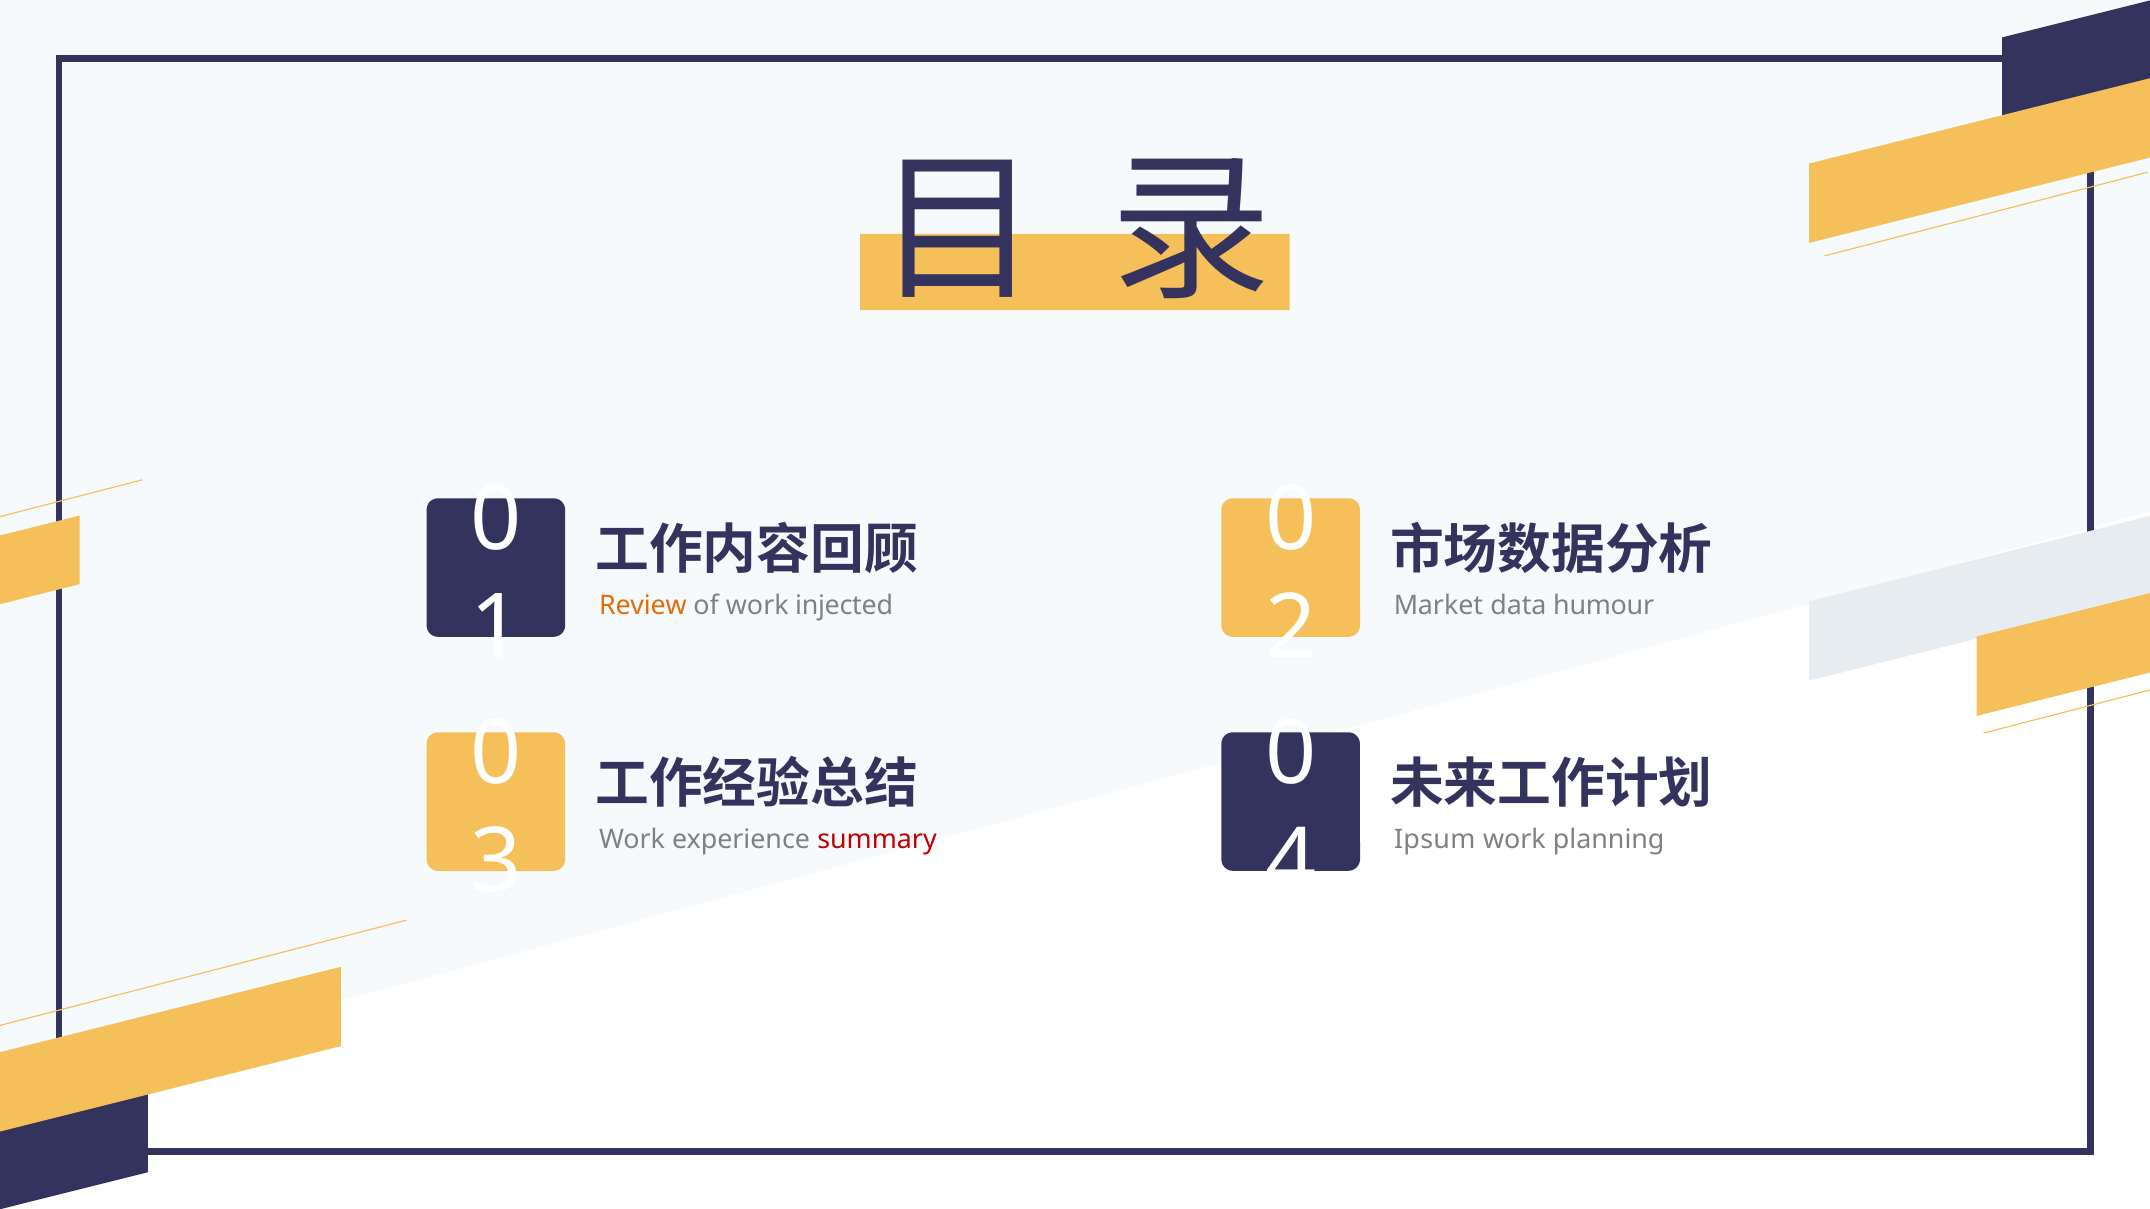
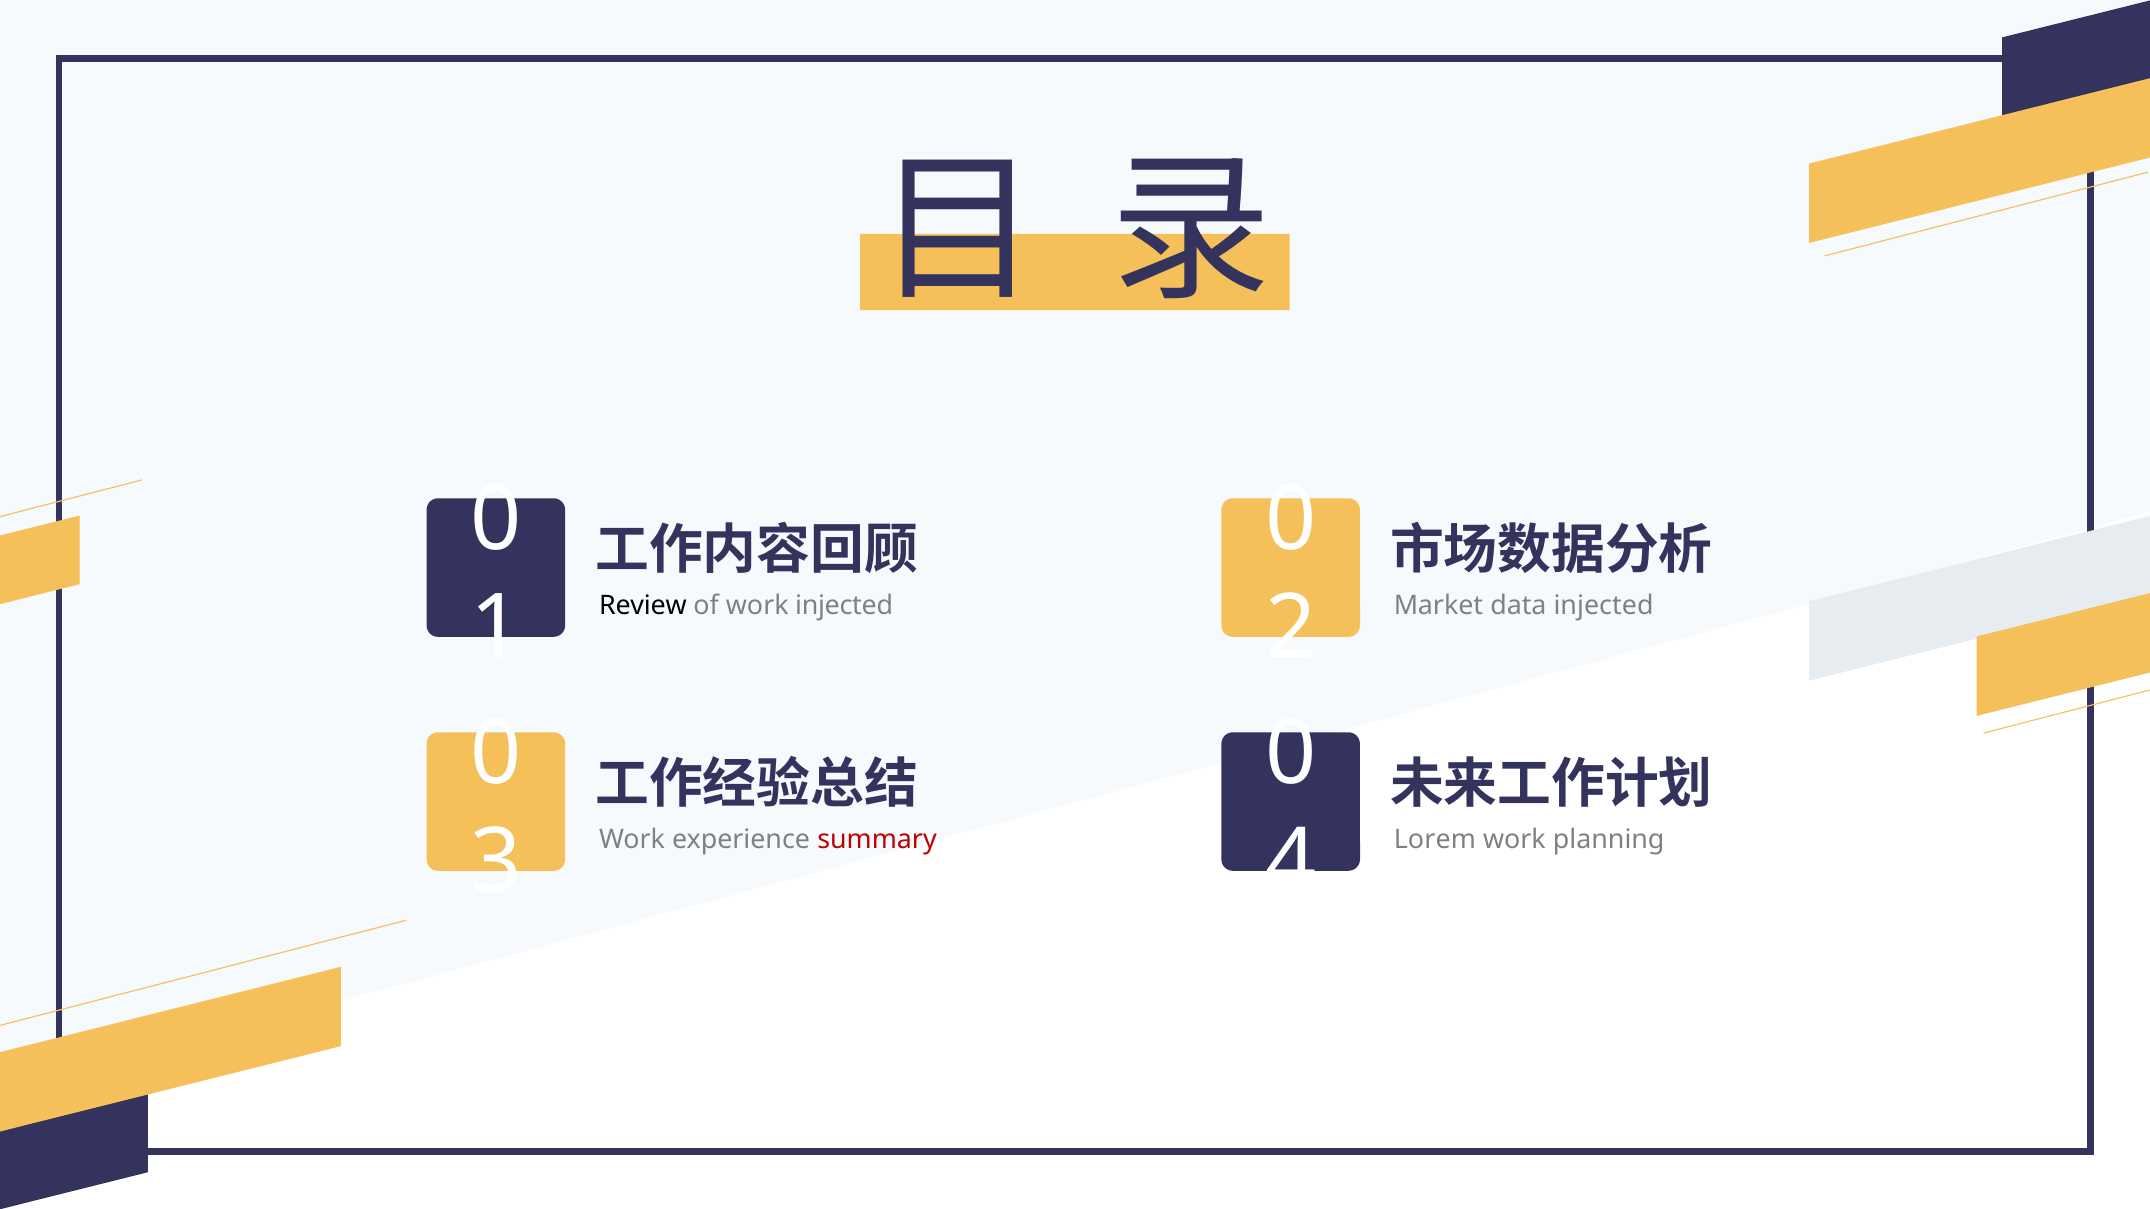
Review colour: orange -> black
data humour: humour -> injected
Ipsum: Ipsum -> Lorem
